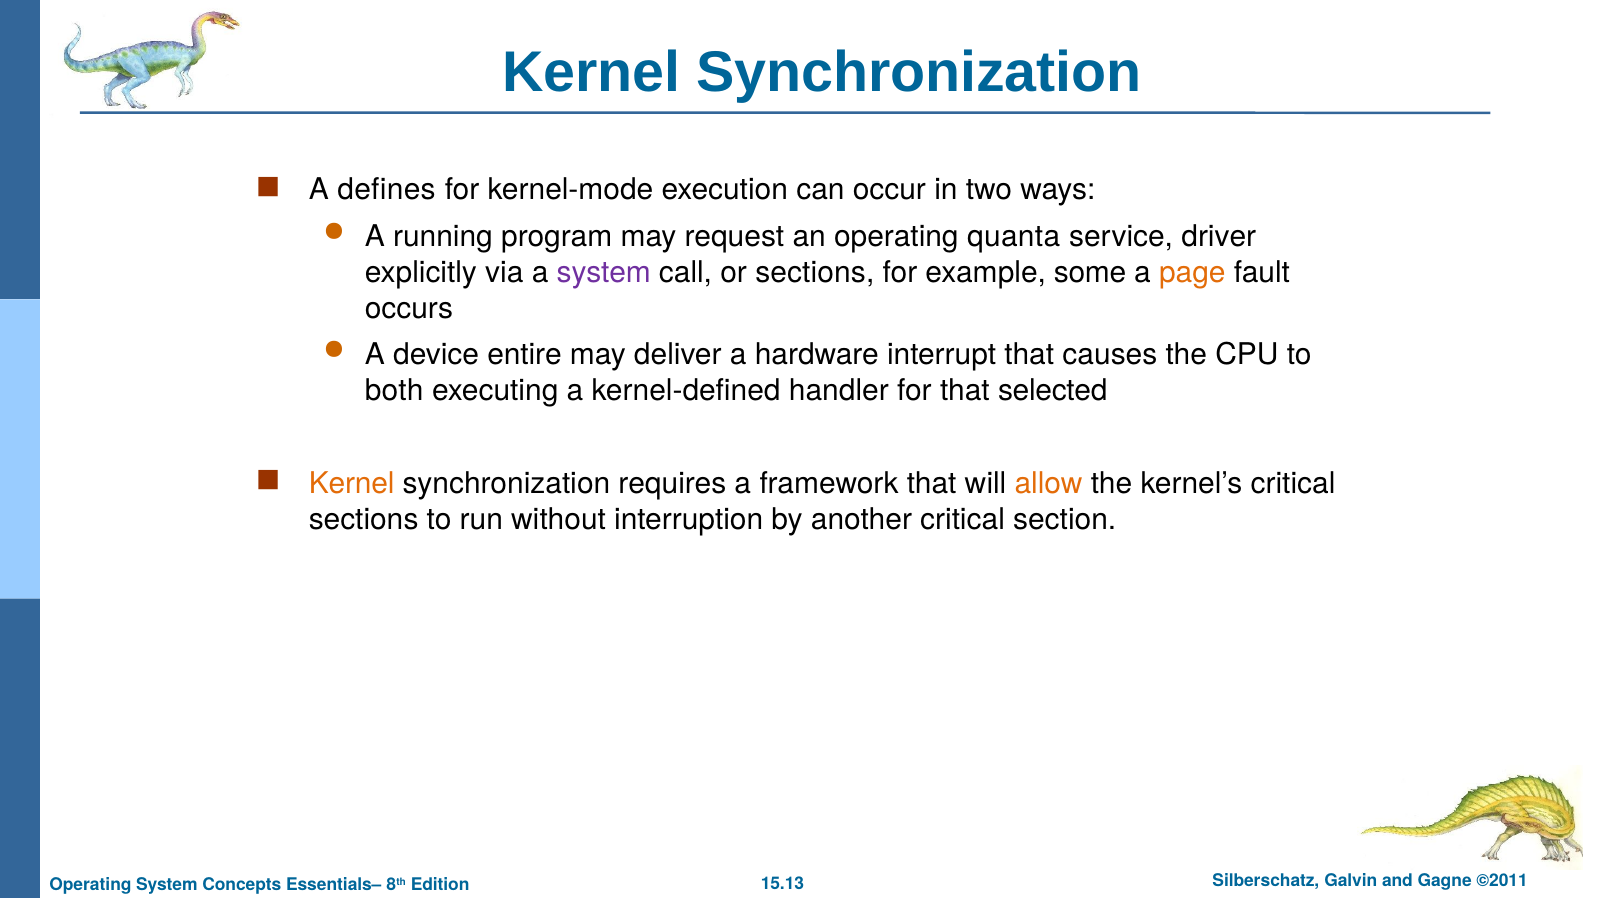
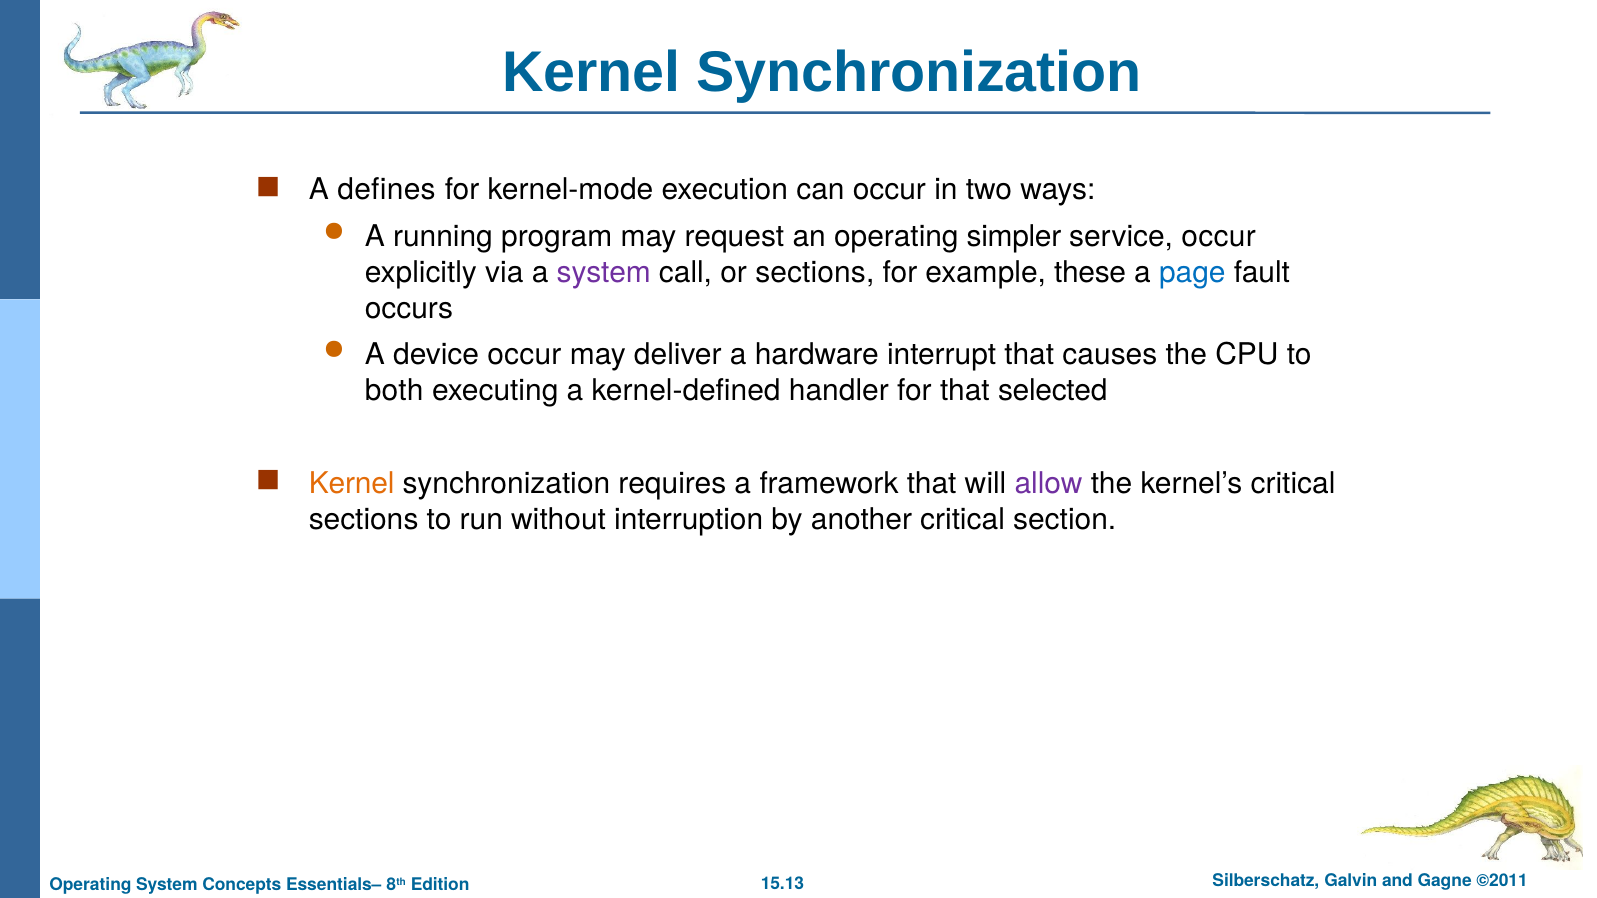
quanta: quanta -> simpler
service driver: driver -> occur
some: some -> these
page colour: orange -> blue
device entire: entire -> occur
allow colour: orange -> purple
